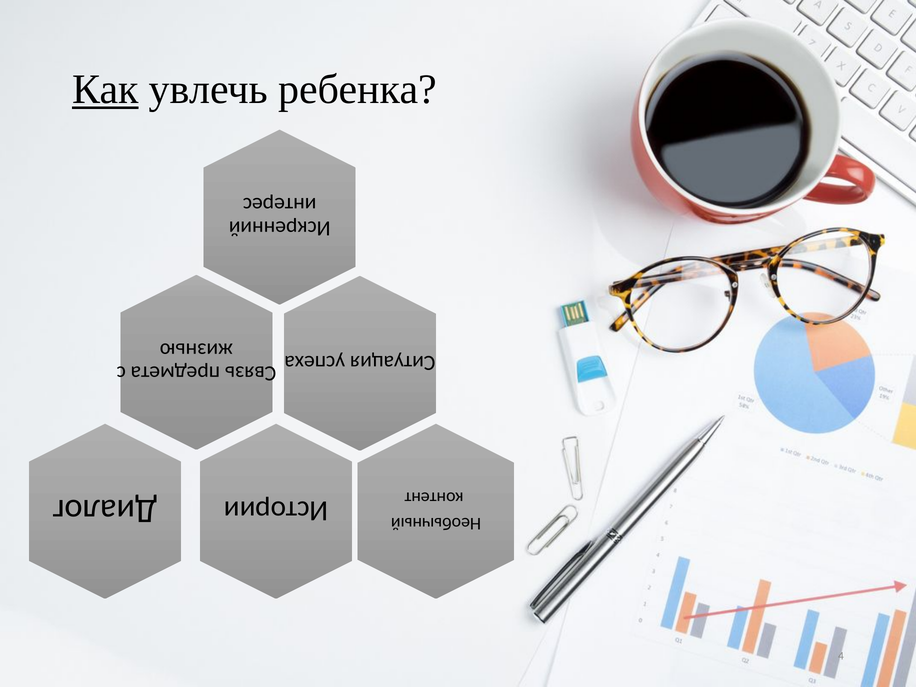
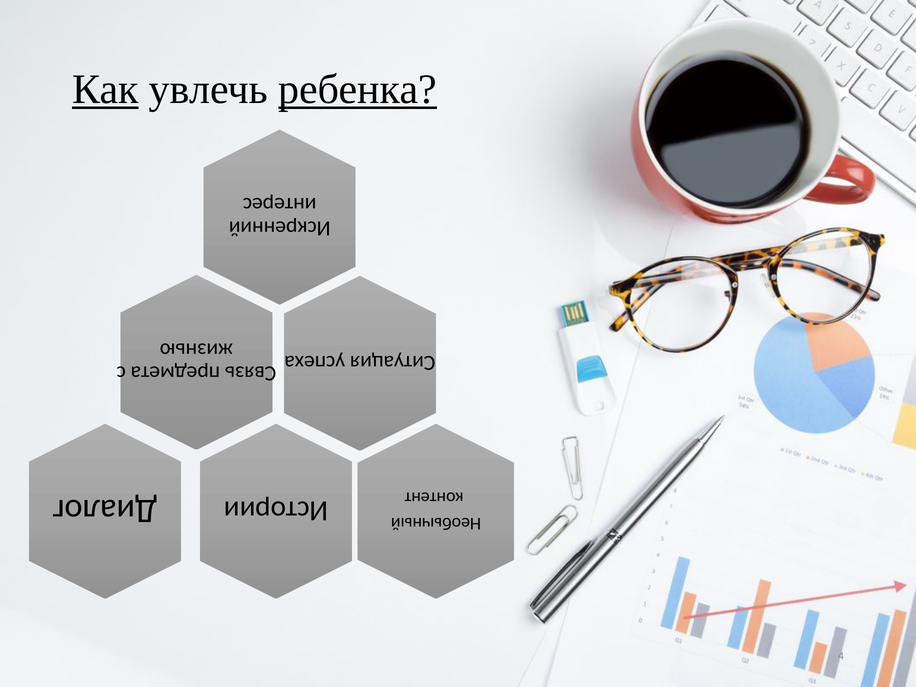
ребенка underline: none -> present
